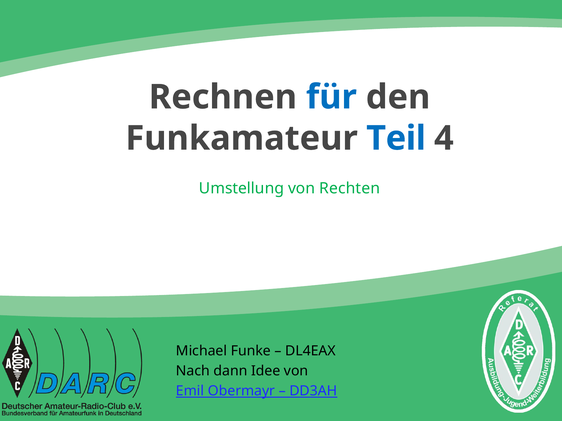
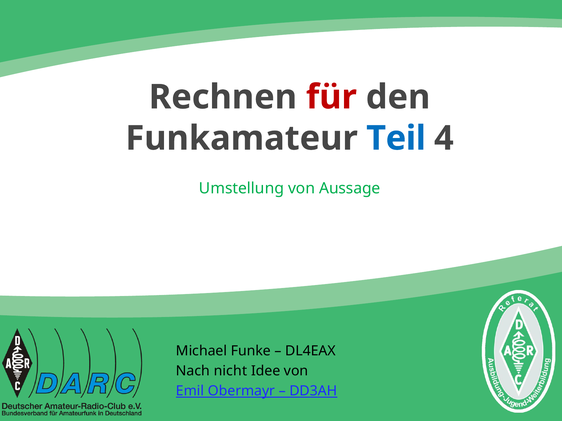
für colour: blue -> red
Rechten: Rechten -> Aussage
dann: dann -> nicht
